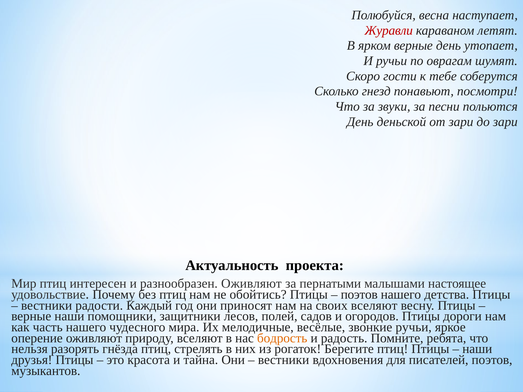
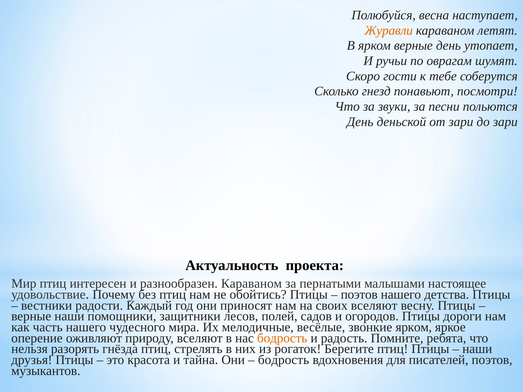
Журавли colour: red -> orange
разнообразен Оживляют: Оживляют -> Караваном
звонкие ручьи: ручьи -> ярком
вестники at (284, 360): вестники -> бодрость
